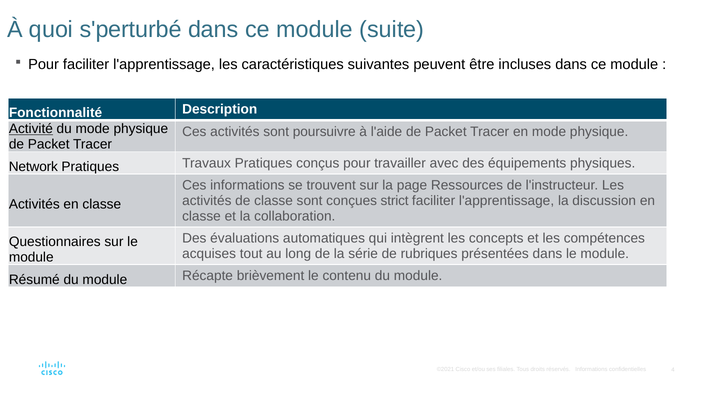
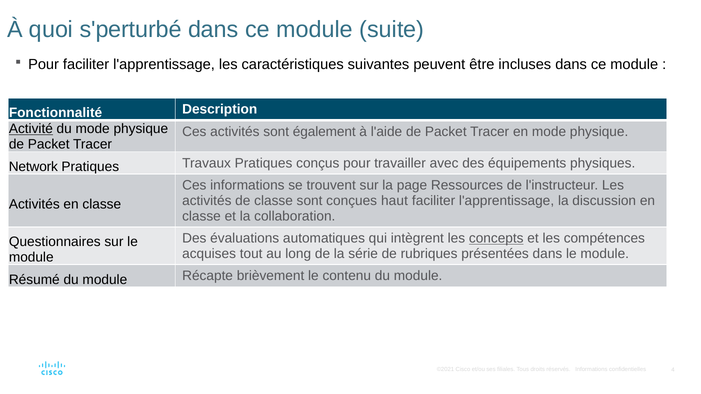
poursuivre: poursuivre -> également
strict: strict -> haut
concepts underline: none -> present
